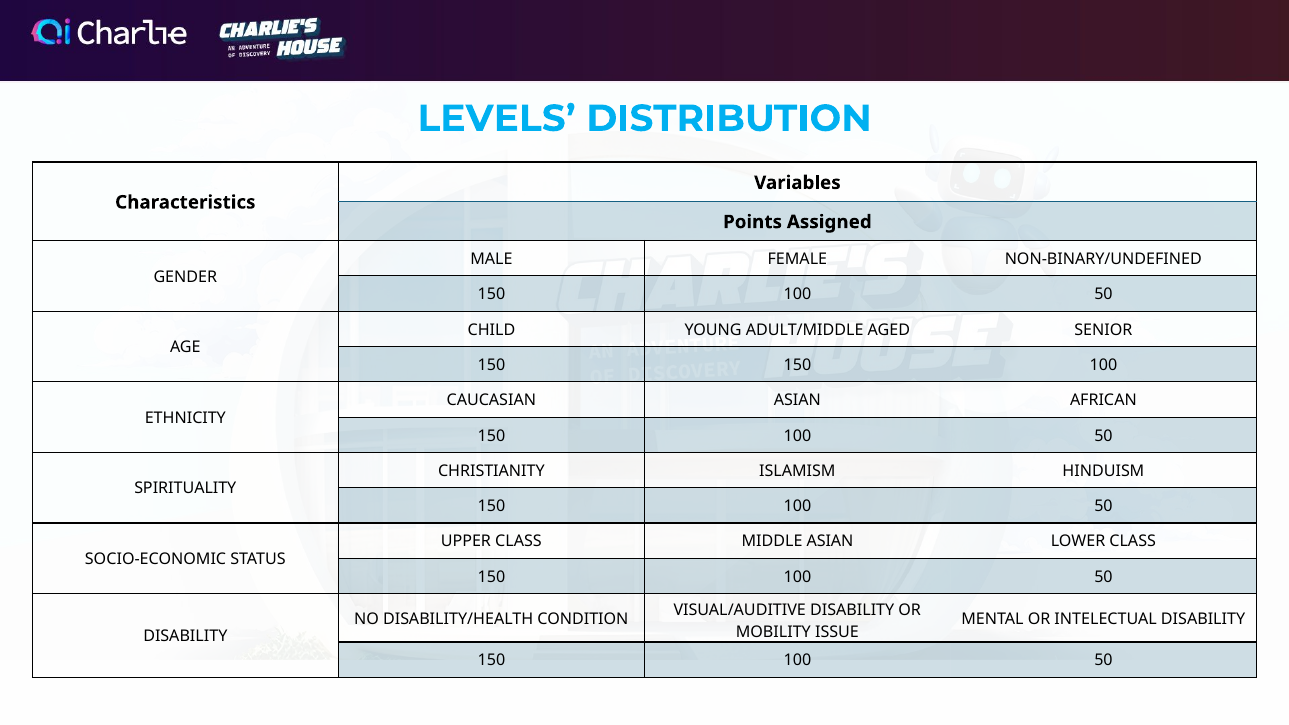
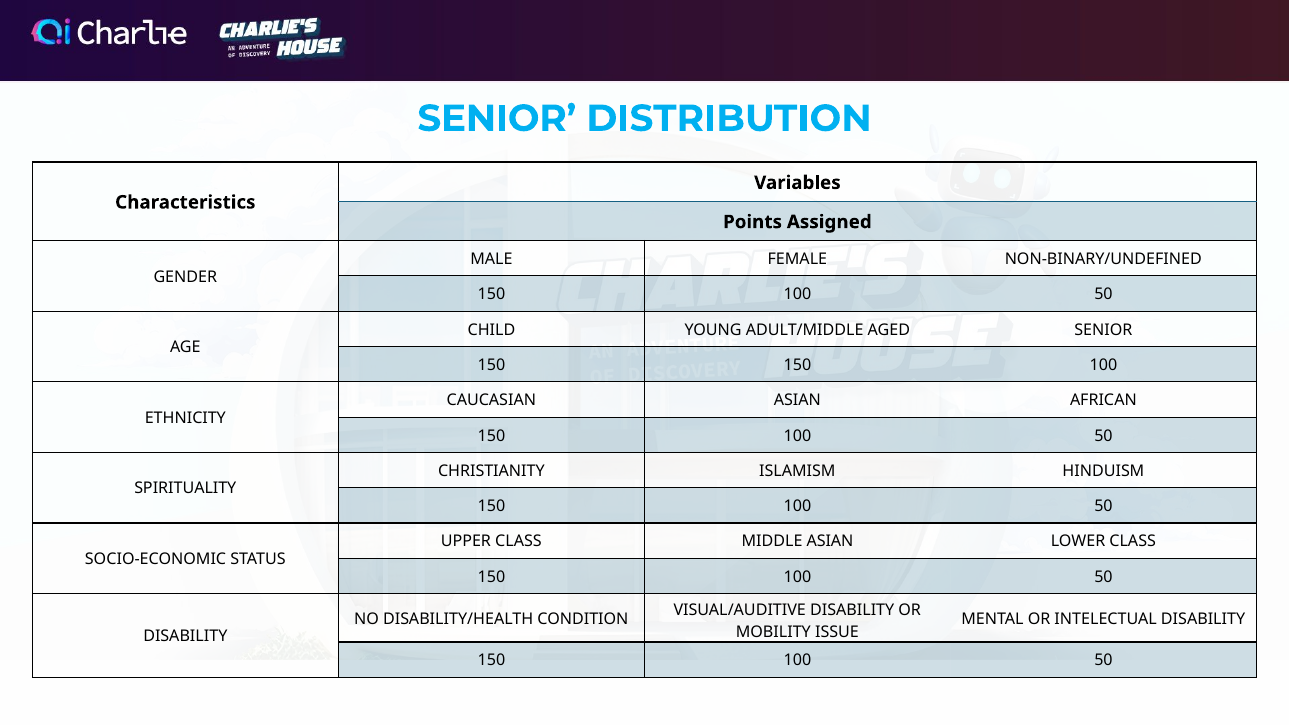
LEVELS at (497, 118): LEVELS -> SENIOR
